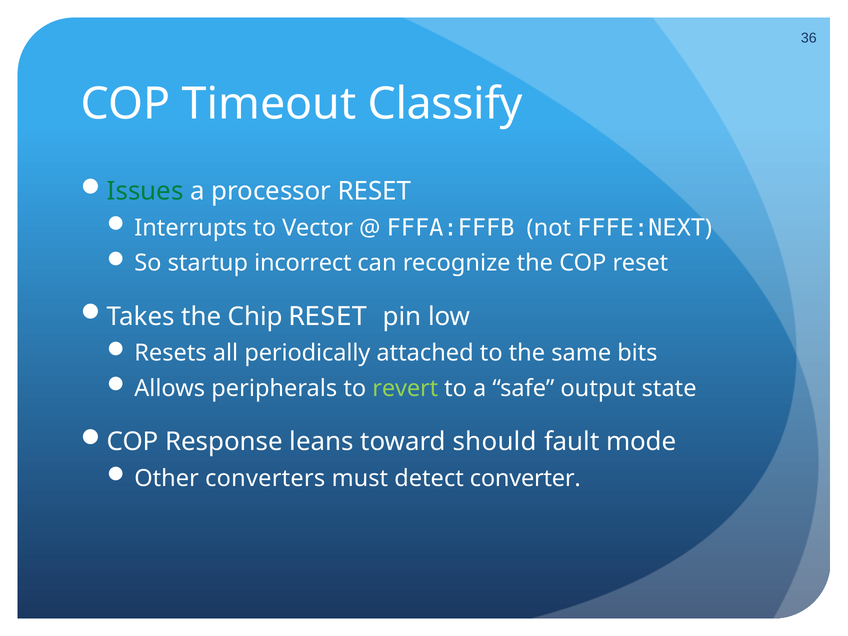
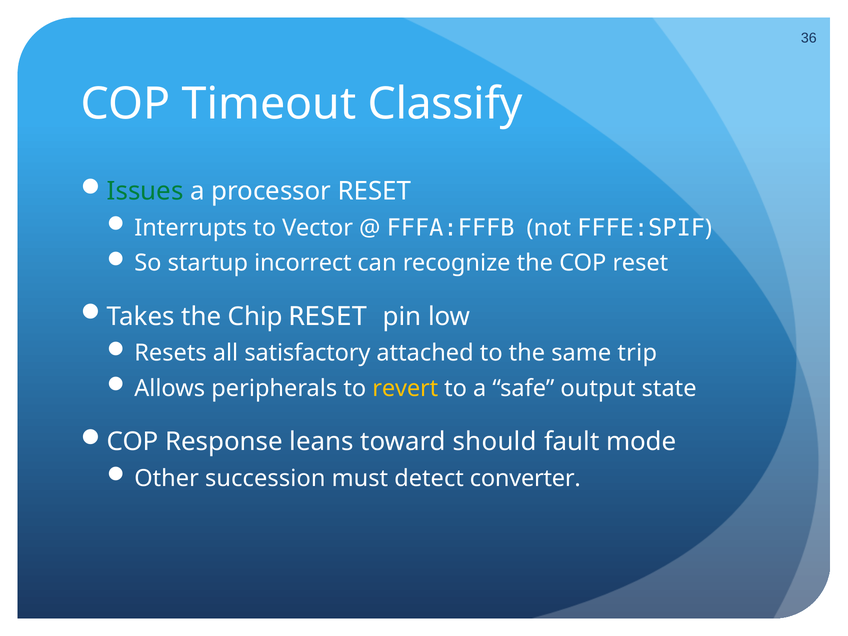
FFFE:NEXT: FFFE:NEXT -> FFFE:SPIF
periodically: periodically -> satisfactory
bits: bits -> trip
revert colour: light green -> yellow
converters: converters -> succession
